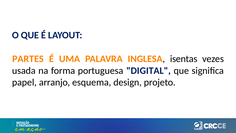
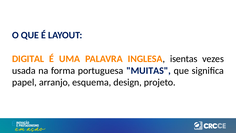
PARTES: PARTES -> DIGITAL
DIGITAL: DIGITAL -> MUITAS
